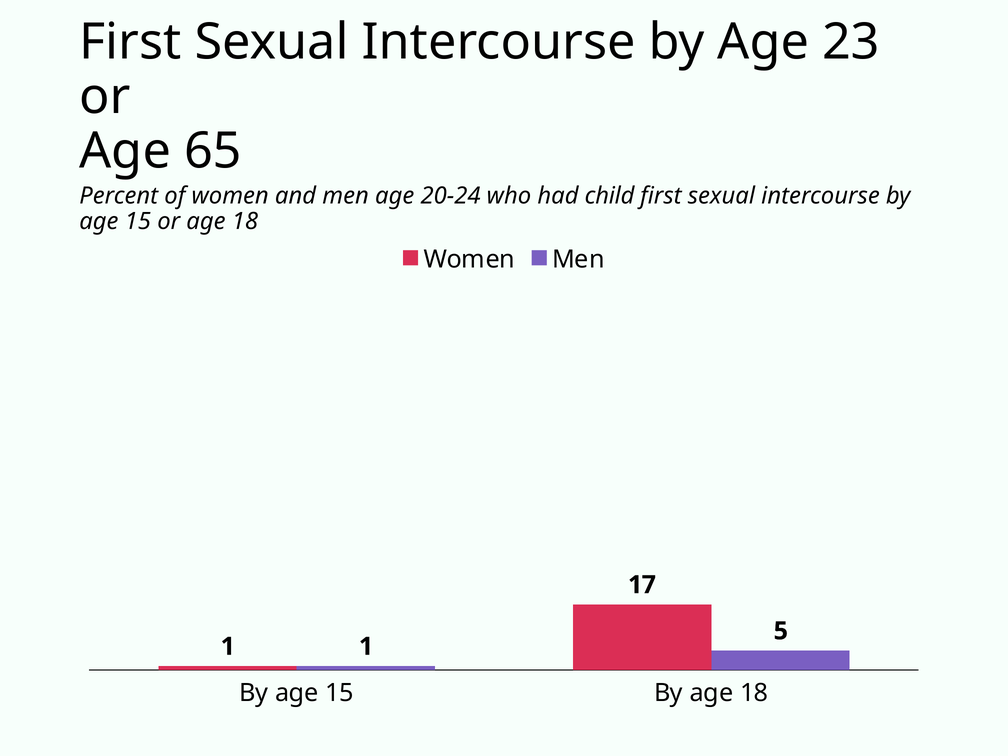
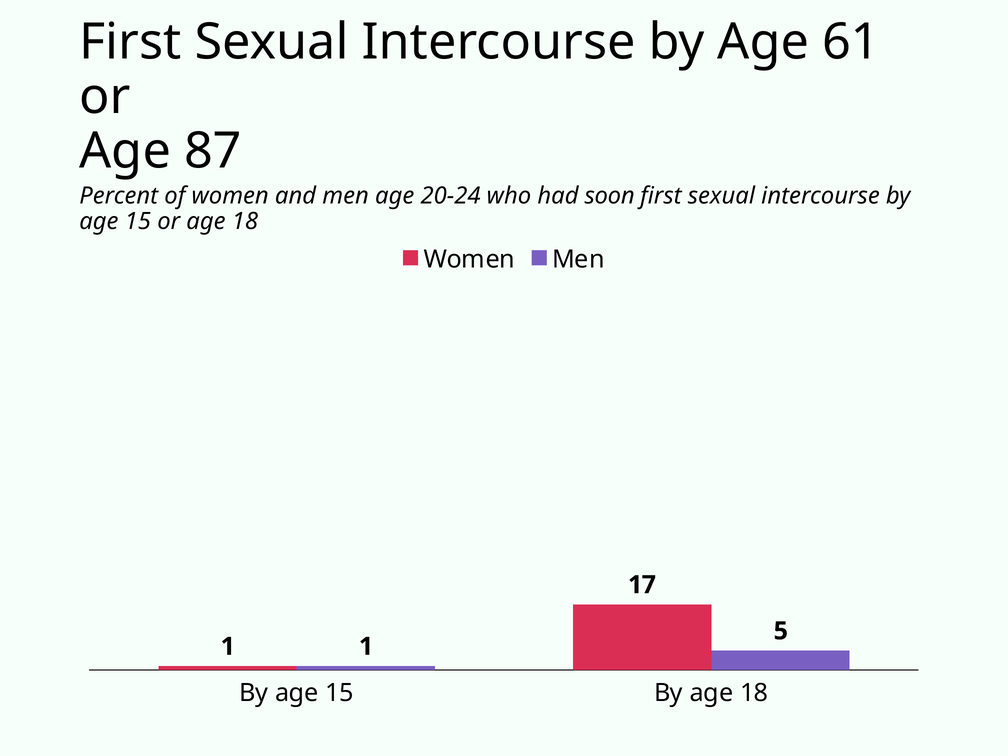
23: 23 -> 61
65: 65 -> 87
child: child -> soon
